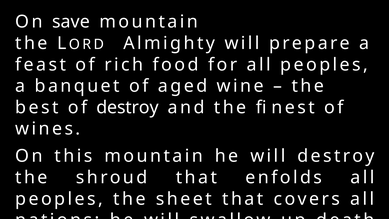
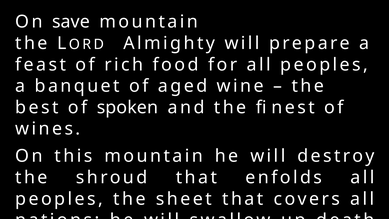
of destroy: destroy -> spoken
